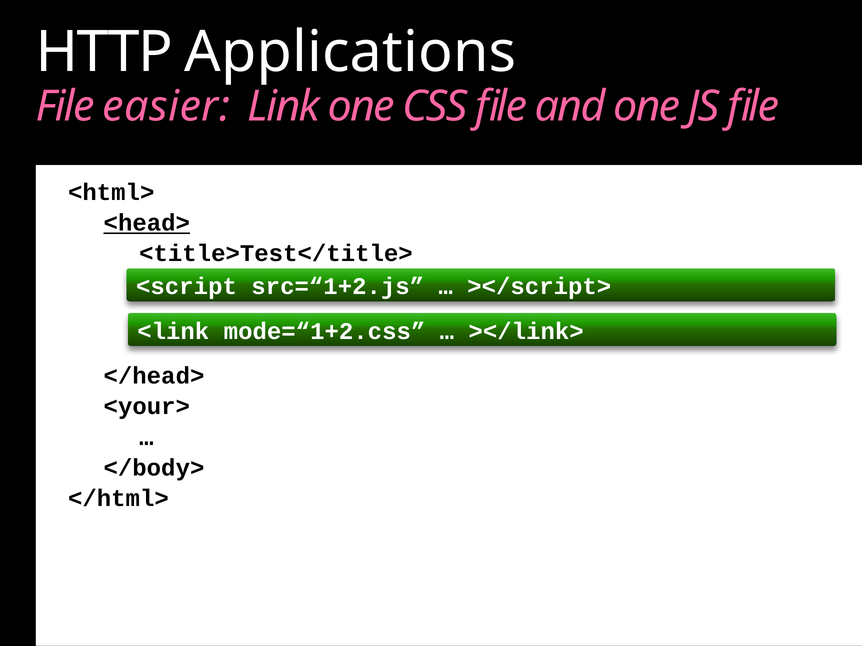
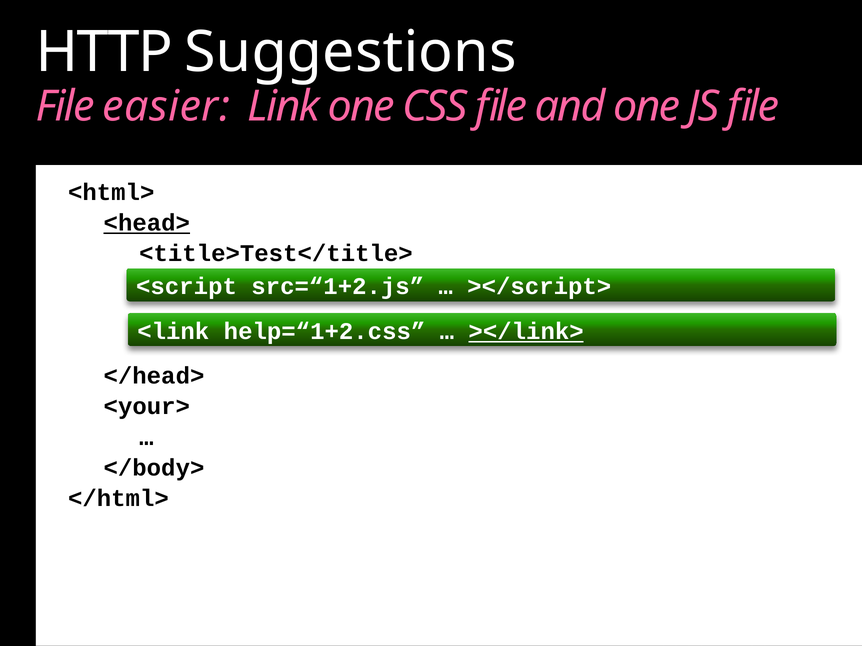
Applications: Applications -> Suggestions
mode=“1+2.css: mode=“1+2.css -> help=“1+2.css
></link> underline: none -> present
